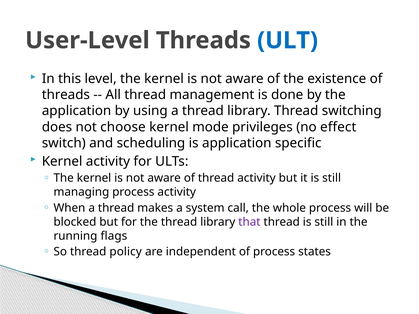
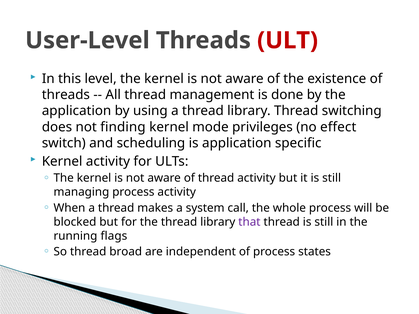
ULT colour: blue -> red
choose: choose -> finding
policy: policy -> broad
